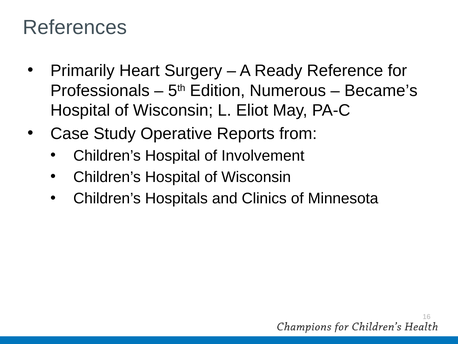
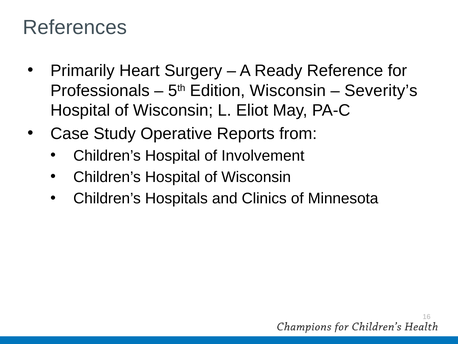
Edition Numerous: Numerous -> Wisconsin
Became’s: Became’s -> Severity’s
